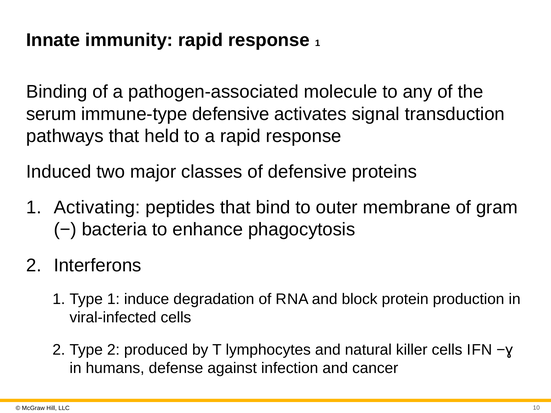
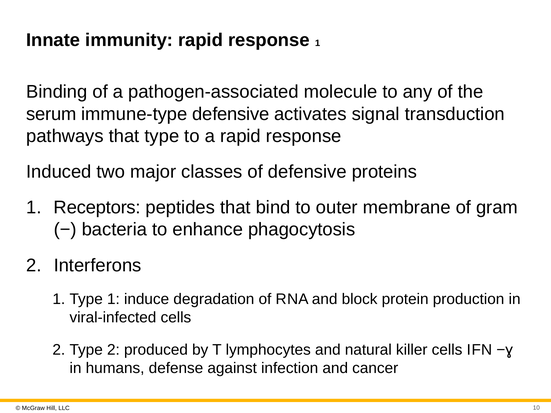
that held: held -> type
Activating: Activating -> Receptors
